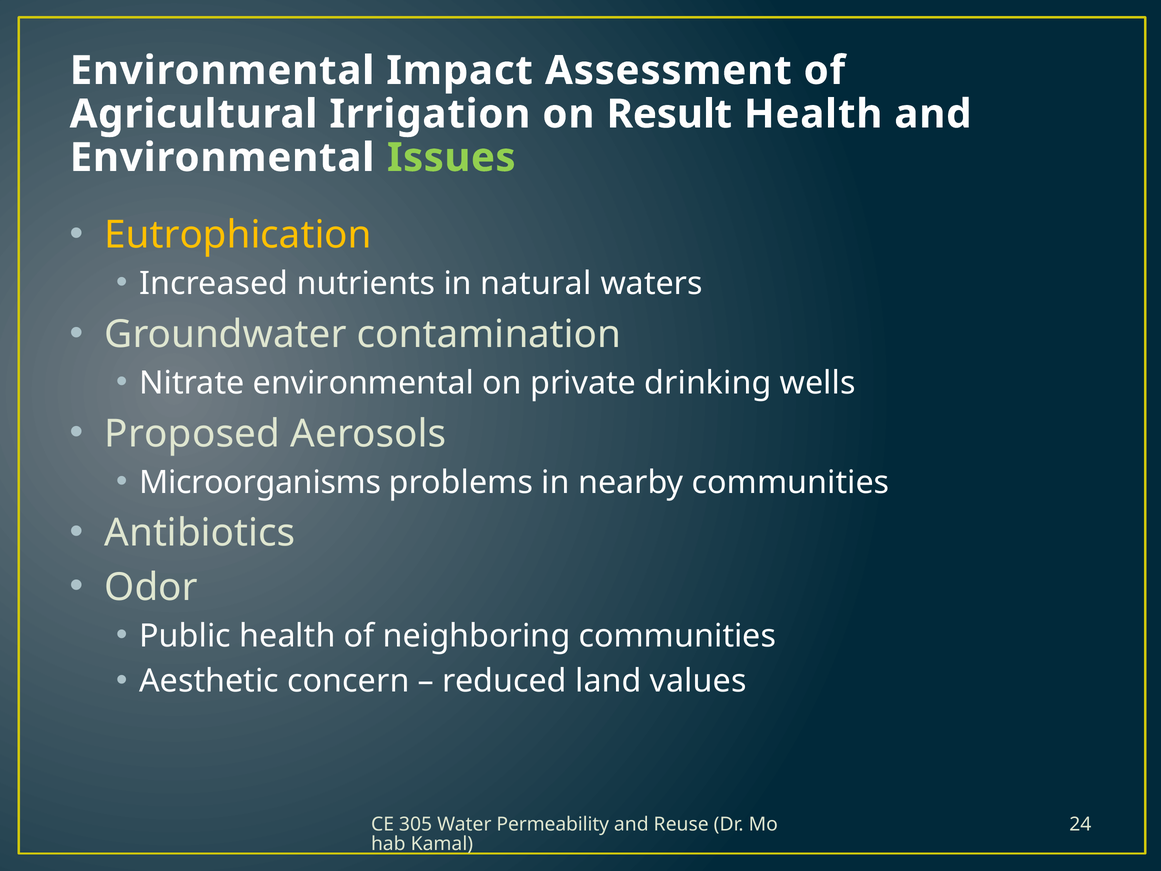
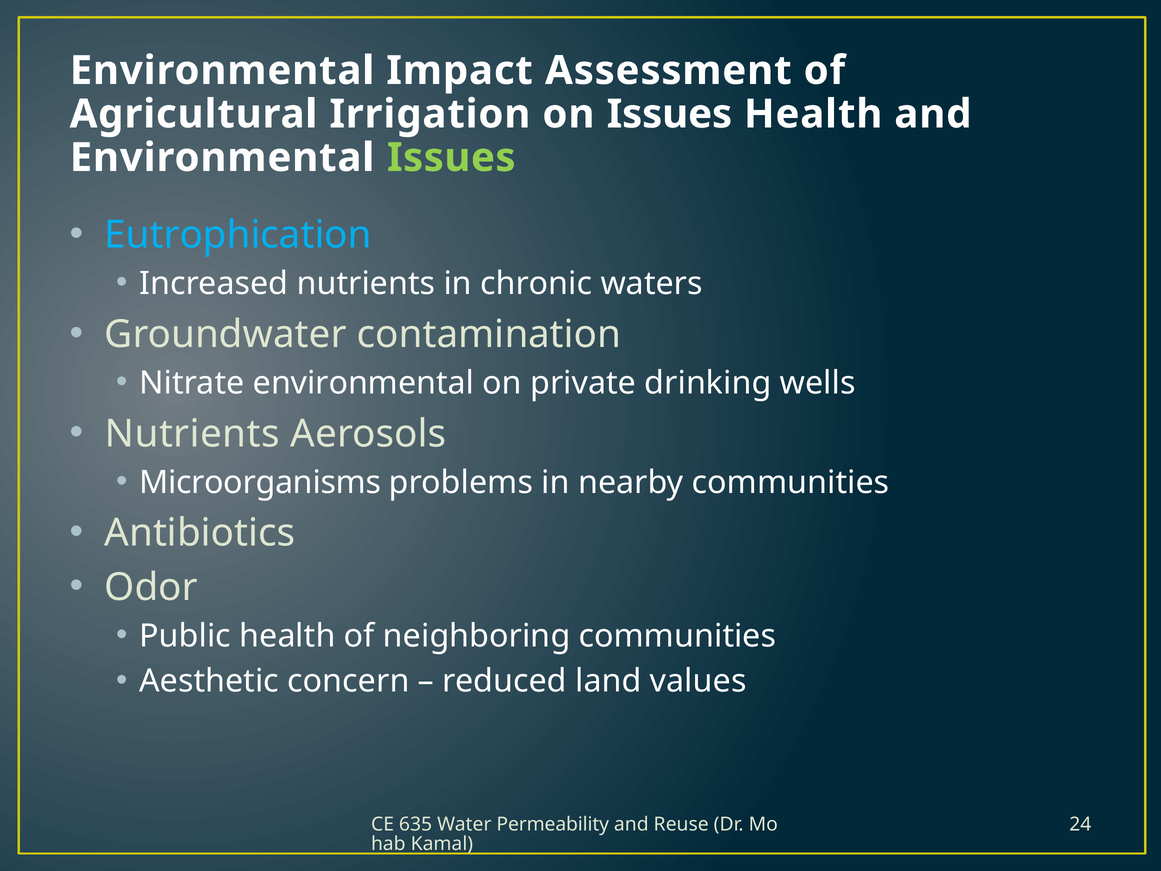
on Result: Result -> Issues
Eutrophication colour: yellow -> light blue
natural: natural -> chronic
Proposed at (192, 434): Proposed -> Nutrients
305: 305 -> 635
